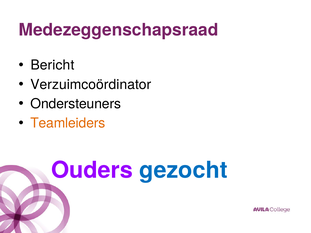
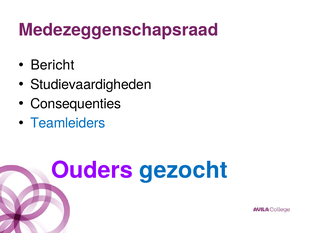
Verzuimcoördinator: Verzuimcoördinator -> Studievaardigheden
Ondersteuners: Ondersteuners -> Consequenties
Teamleiders colour: orange -> blue
